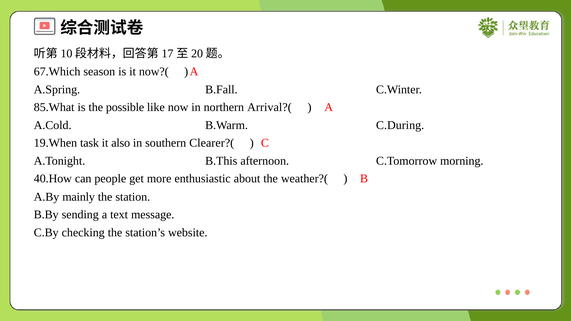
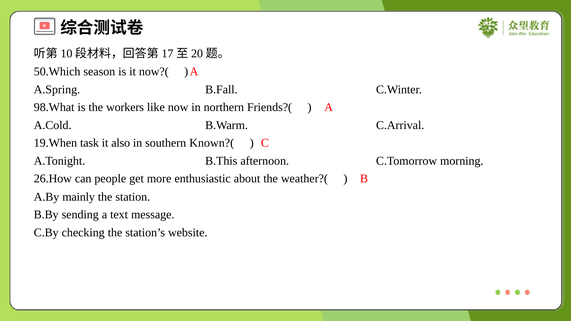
67.Which: 67.Which -> 50.Which
85.What: 85.What -> 98.What
possible: possible -> workers
Arrival?(: Arrival?( -> Friends?(
C.During: C.During -> C.Arrival
Clearer?(: Clearer?( -> Known?(
40.How: 40.How -> 26.How
